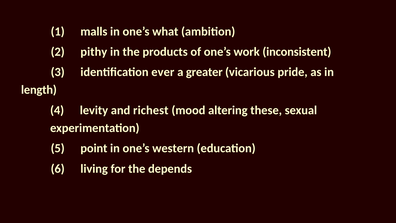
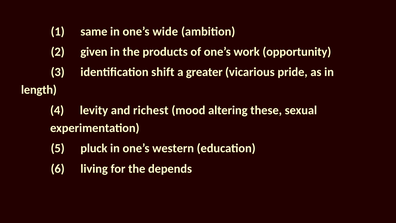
malls: malls -> same
what: what -> wide
pithy: pithy -> given
inconsistent: inconsistent -> opportunity
ever: ever -> shift
point: point -> pluck
